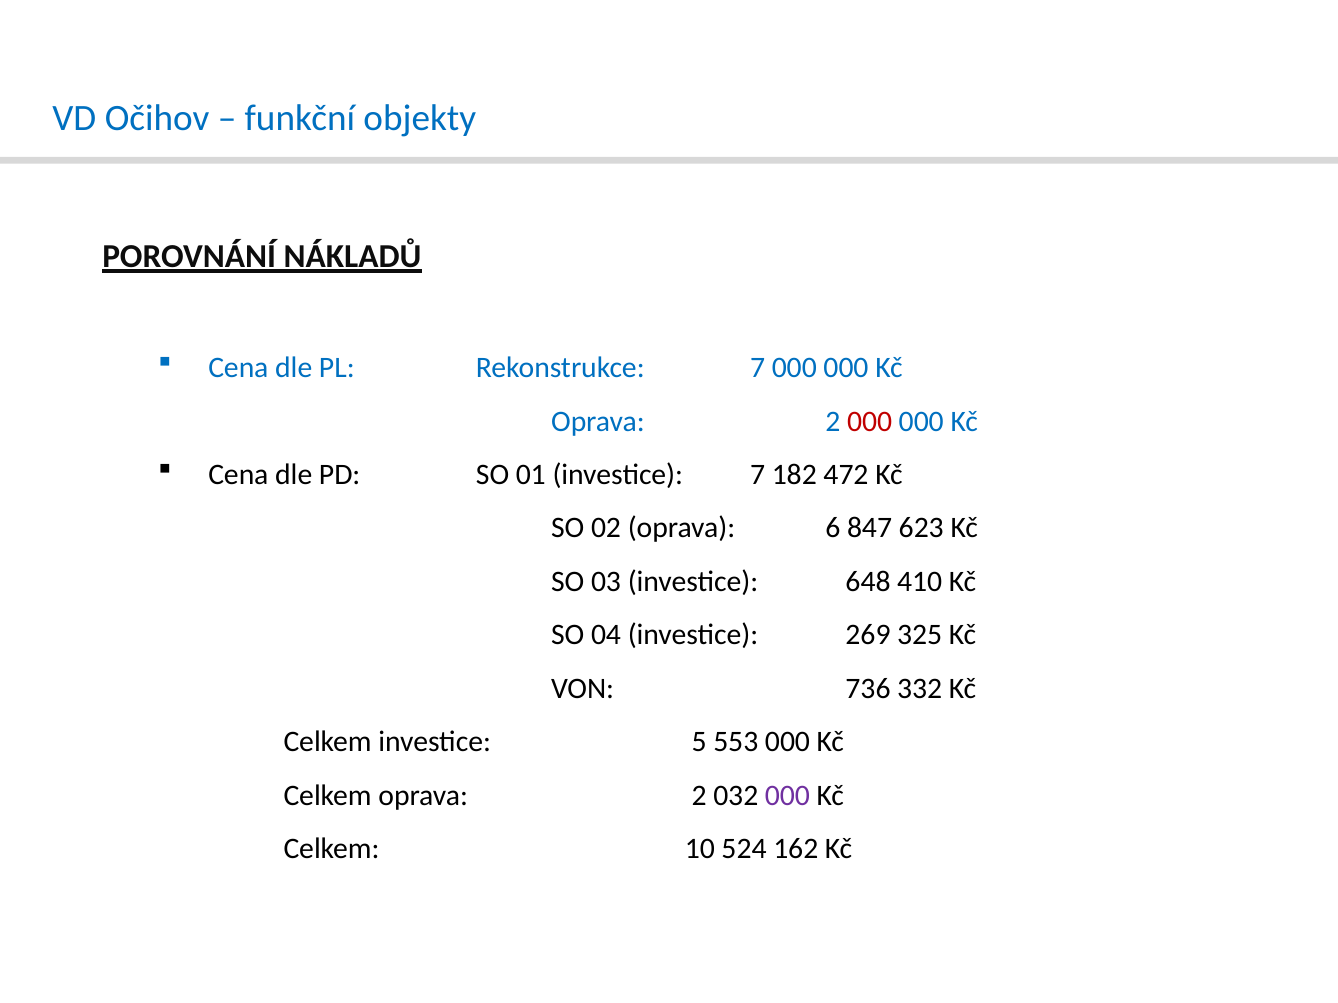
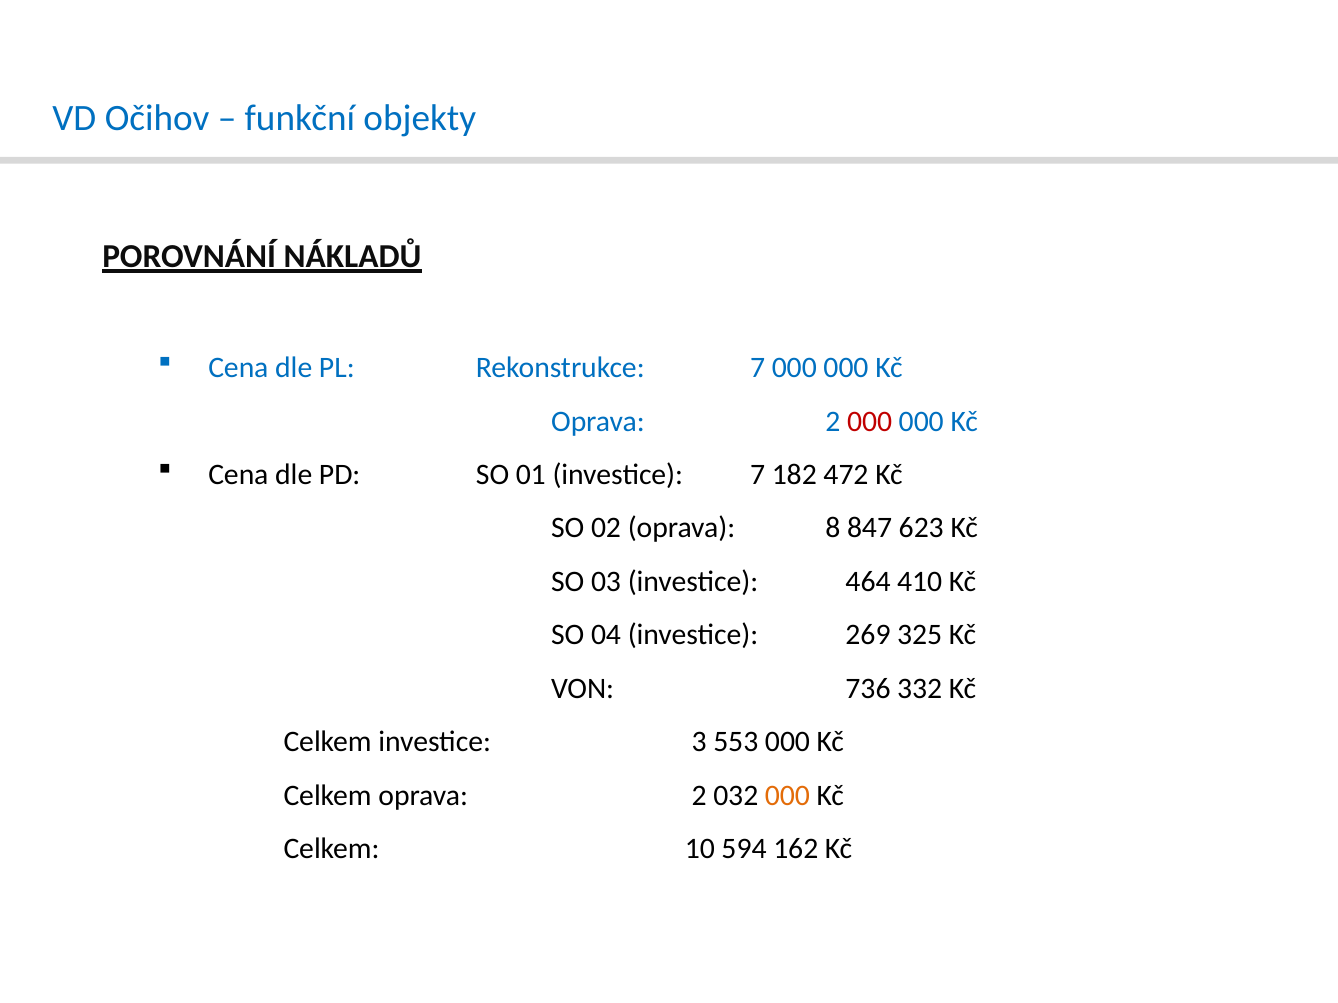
6: 6 -> 8
648: 648 -> 464
5: 5 -> 3
000 at (787, 796) colour: purple -> orange
524: 524 -> 594
